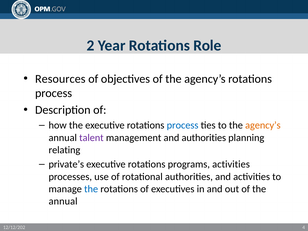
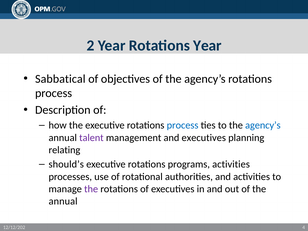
Rotations Role: Role -> Year
Resources: Resources -> Sabbatical
agency’s at (263, 125) colour: orange -> blue
and authorities: authorities -> executives
private’s: private’s -> should’s
the at (91, 189) colour: blue -> purple
